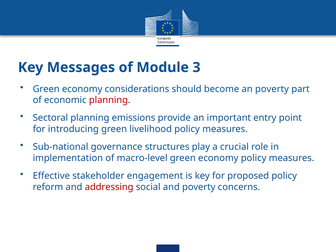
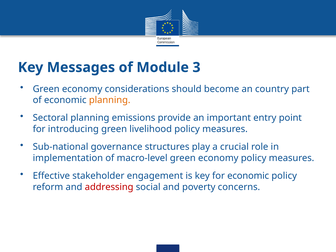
an poverty: poverty -> country
planning at (110, 100) colour: red -> orange
for proposed: proposed -> economic
